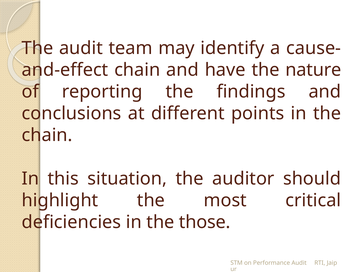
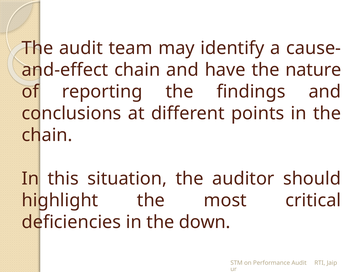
those: those -> down
